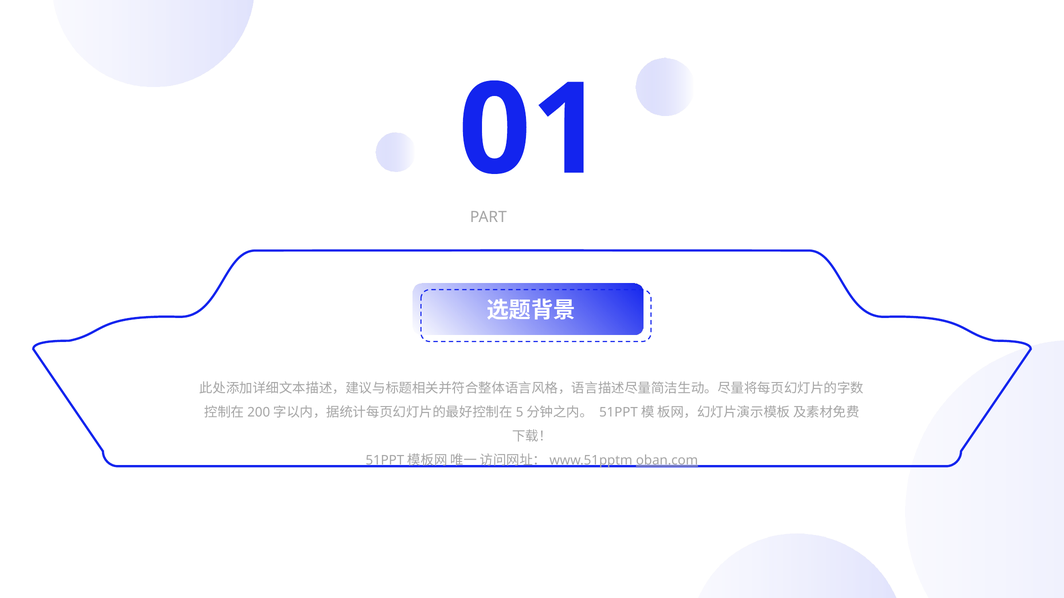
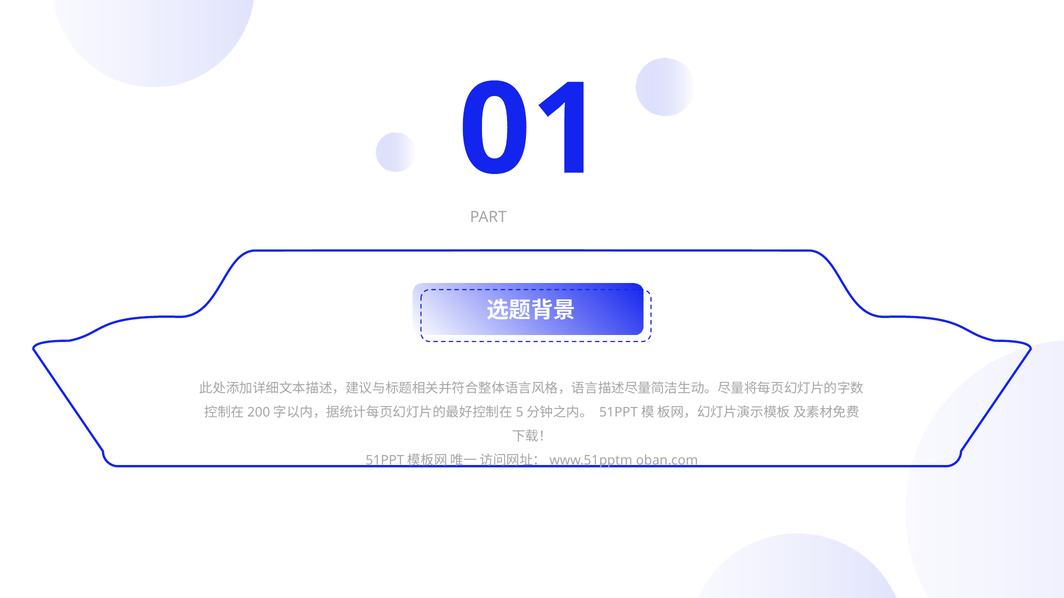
oban.com underline: present -> none
